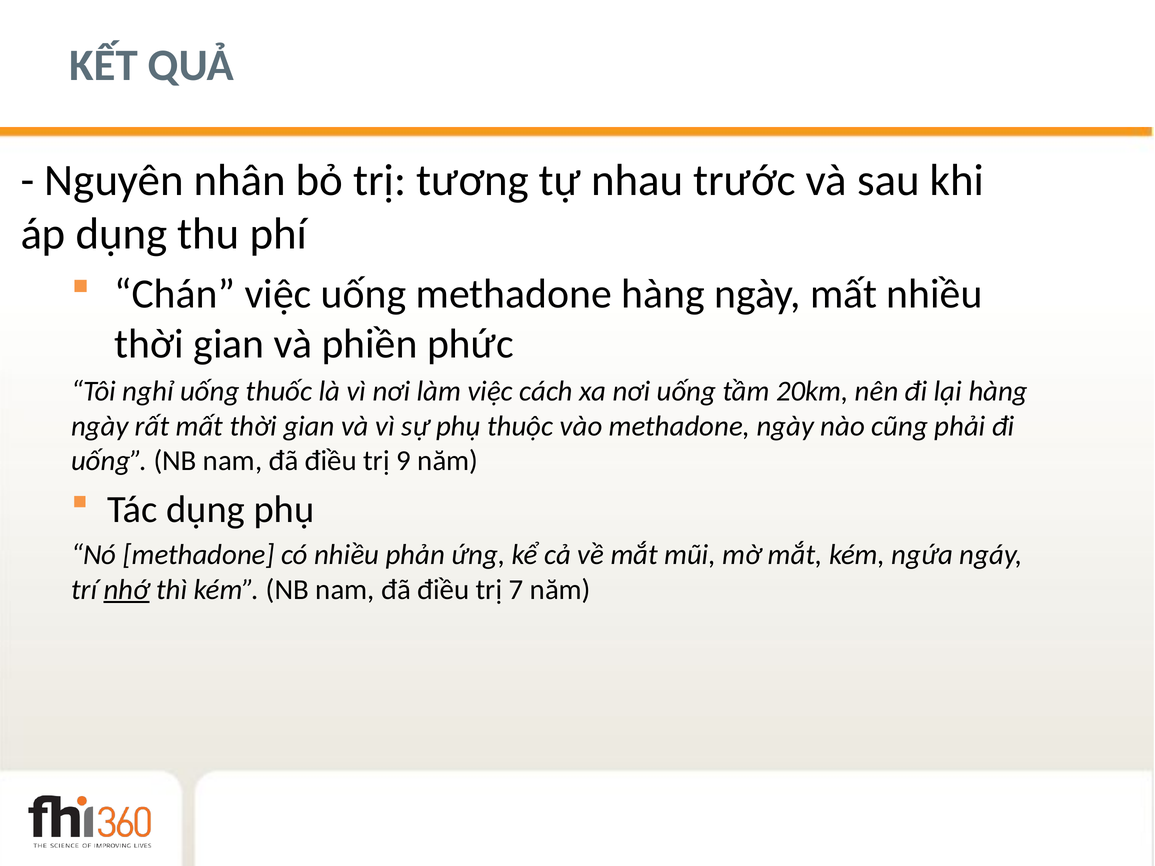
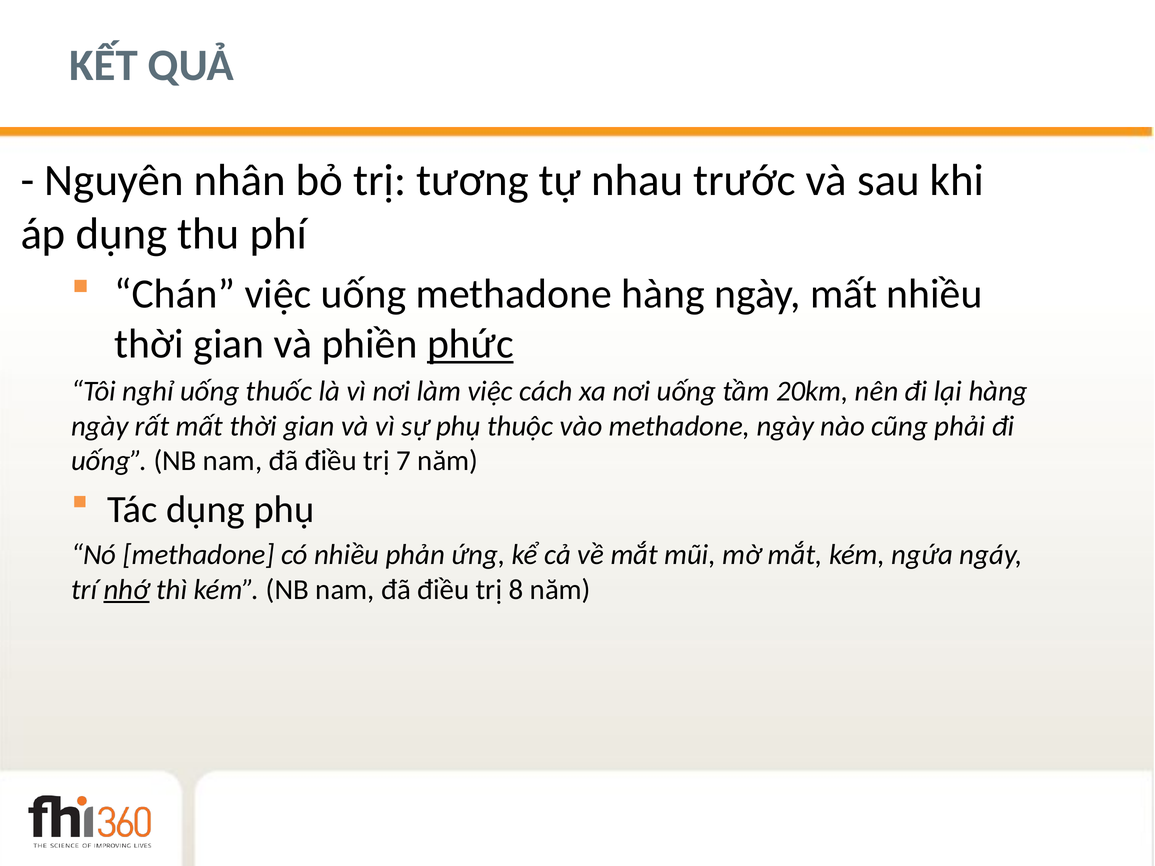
phức underline: none -> present
9: 9 -> 7
7: 7 -> 8
